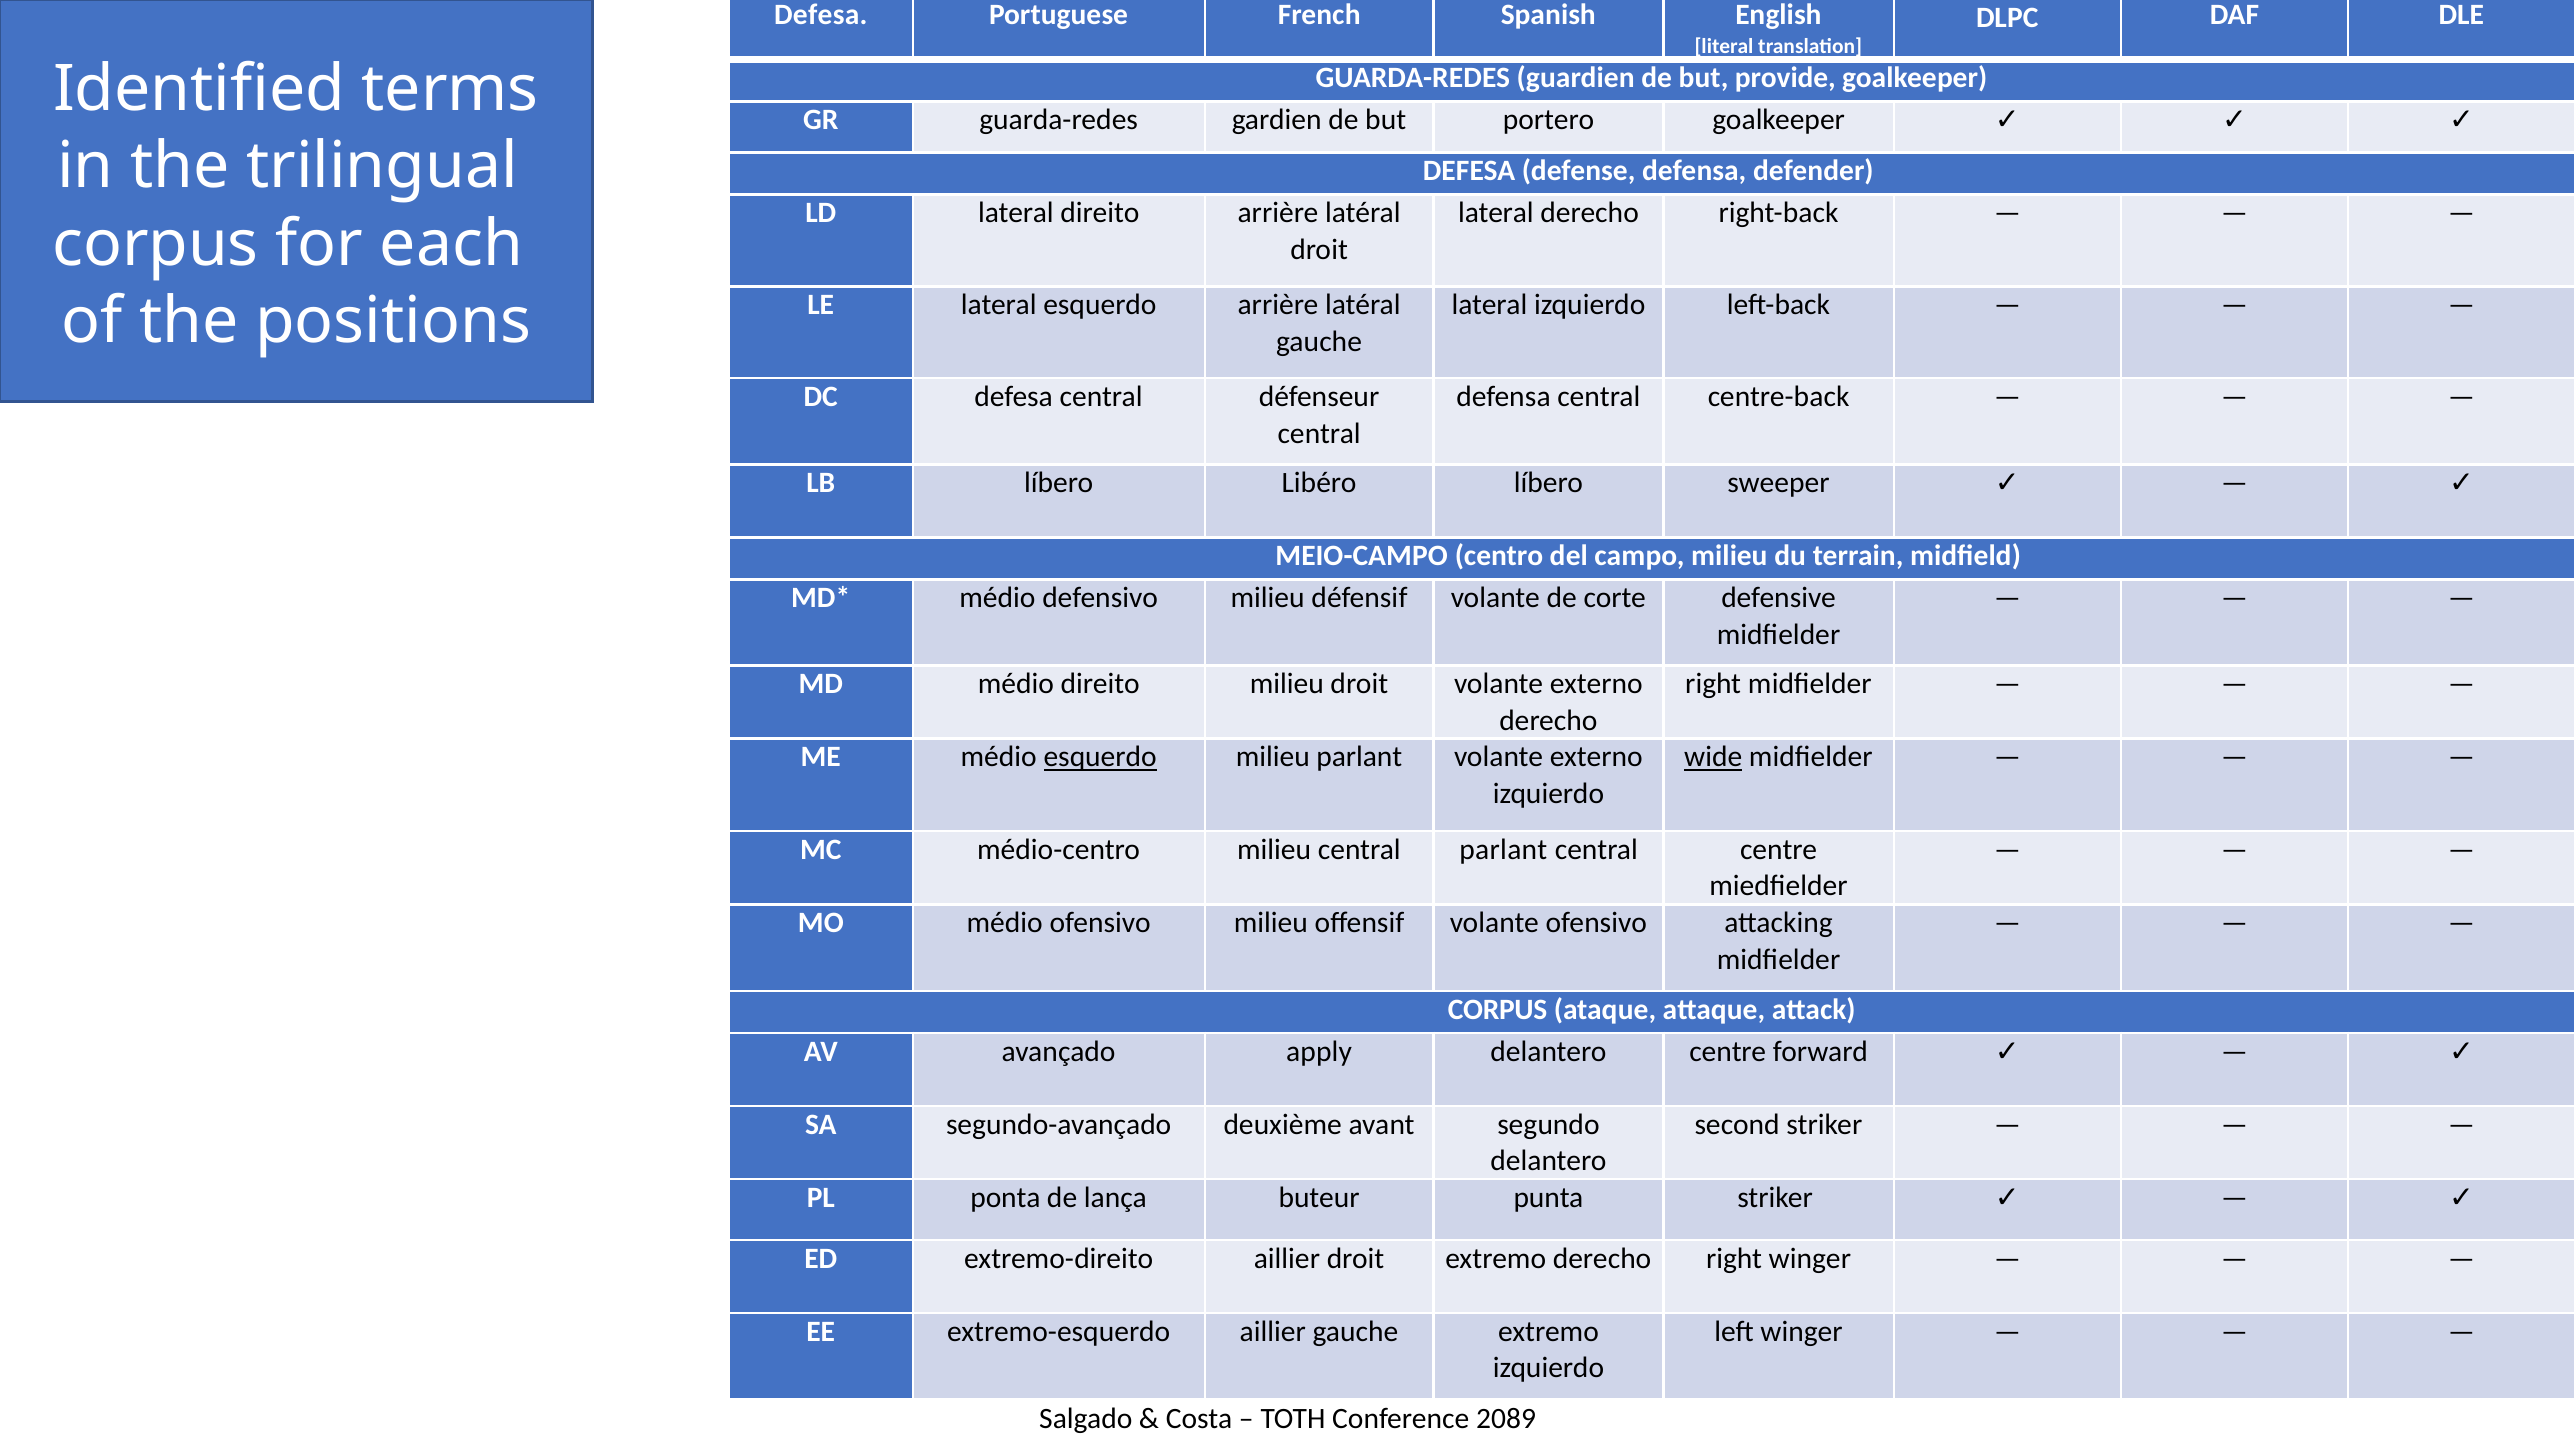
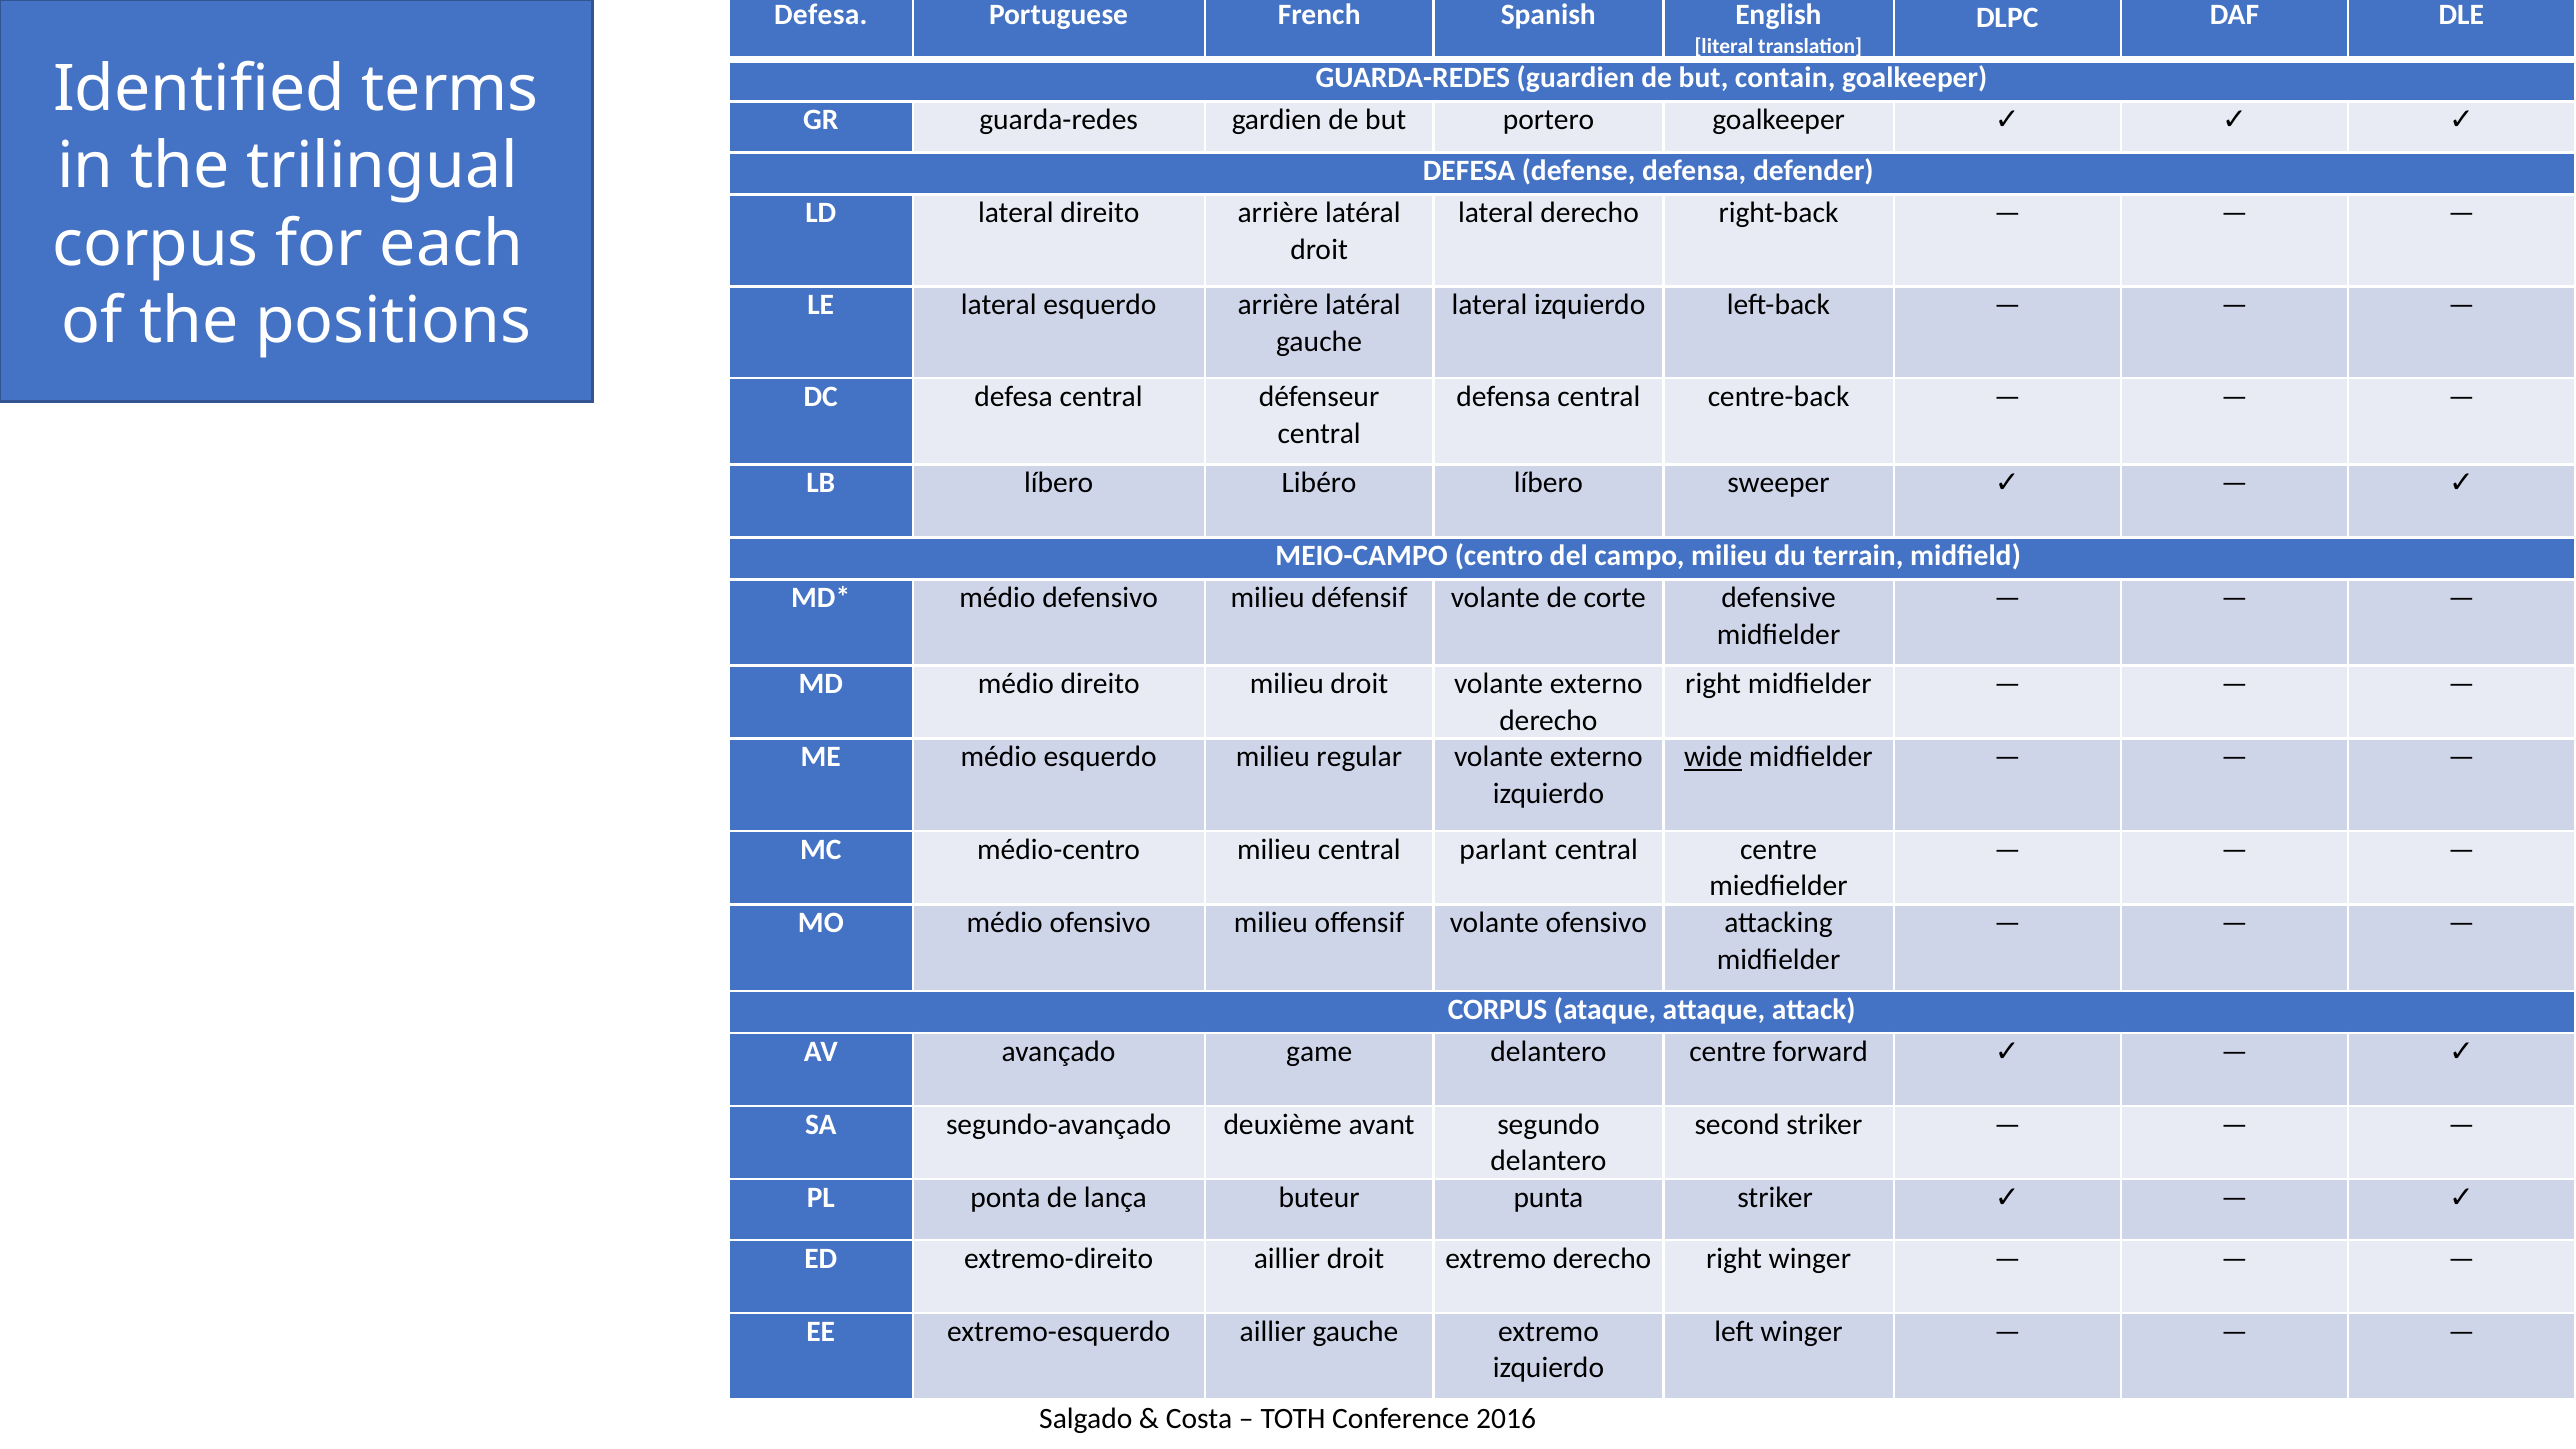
provide: provide -> contain
esquerdo at (1100, 757) underline: present -> none
milieu parlant: parlant -> regular
apply: apply -> game
2089: 2089 -> 2016
